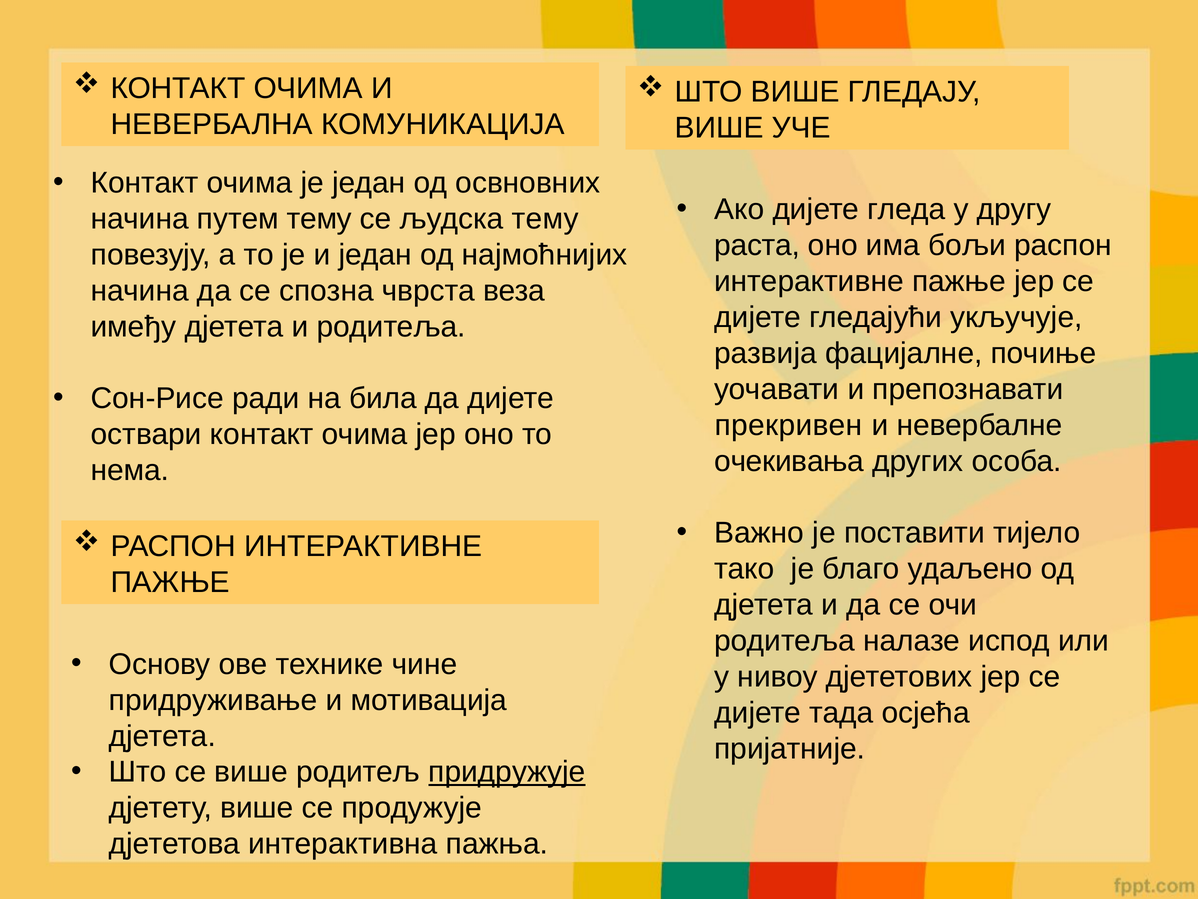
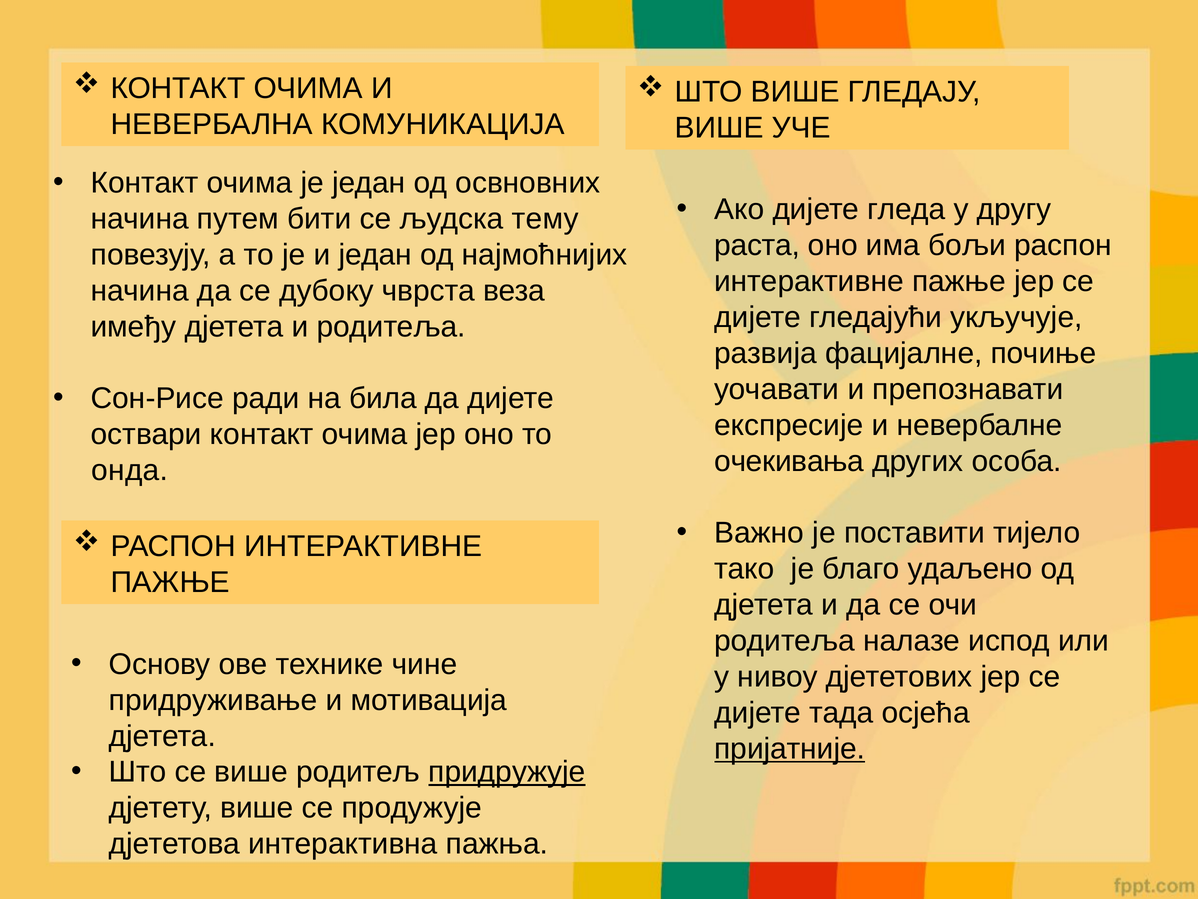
путем тему: тему -> бити
спозна: спозна -> дубоку
прекривен: прекривен -> експресије
нема: нема -> онда
пријатније underline: none -> present
